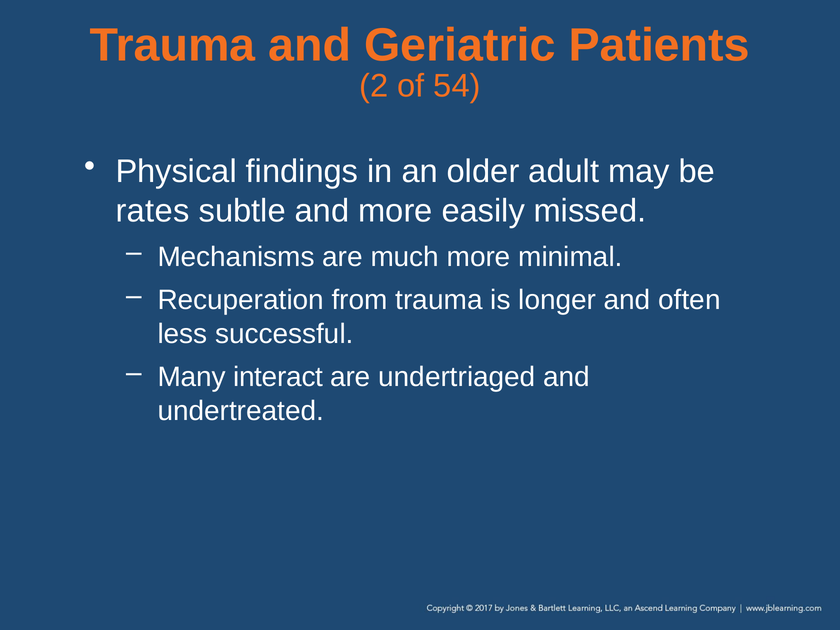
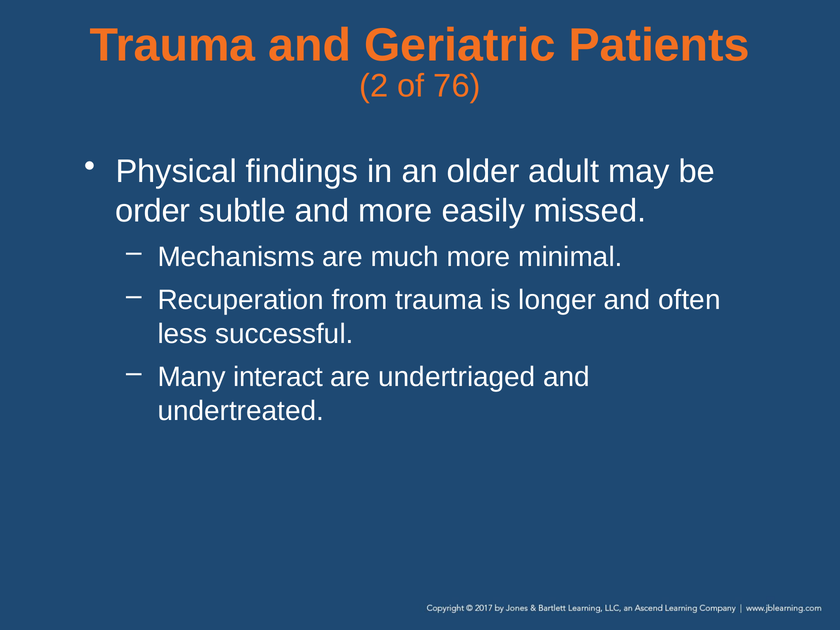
54: 54 -> 76
rates: rates -> order
